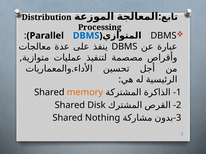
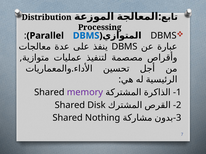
memory colour: orange -> purple
